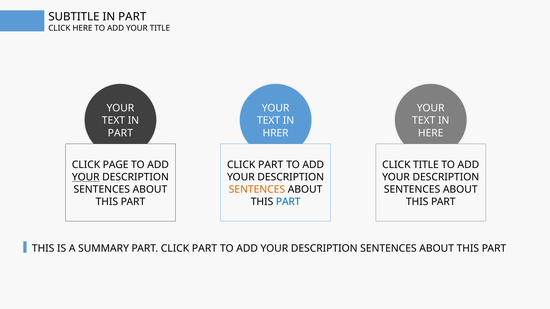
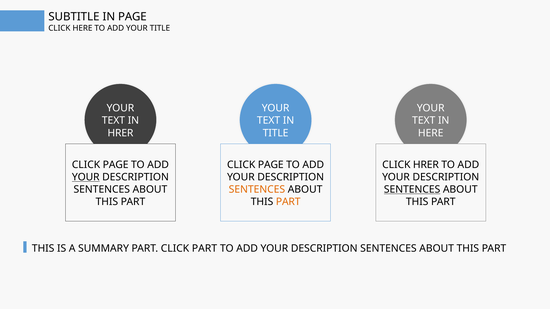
SUBTITLE IN PART: PART -> PAGE
PART at (120, 133): PART -> HRER
HRER at (276, 133): HRER -> TITLE
PART at (271, 165): PART -> PAGE
CLICK TITLE: TITLE -> HRER
SENTENCES at (412, 190) underline: none -> present
PART at (288, 202) colour: blue -> orange
